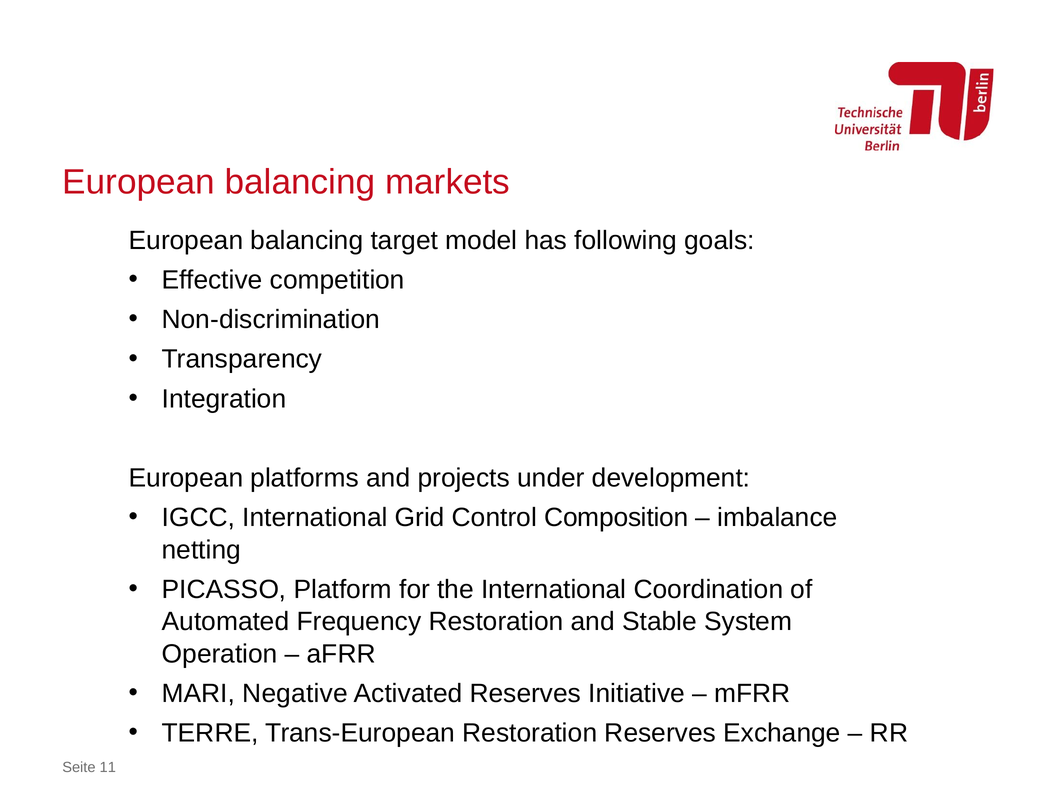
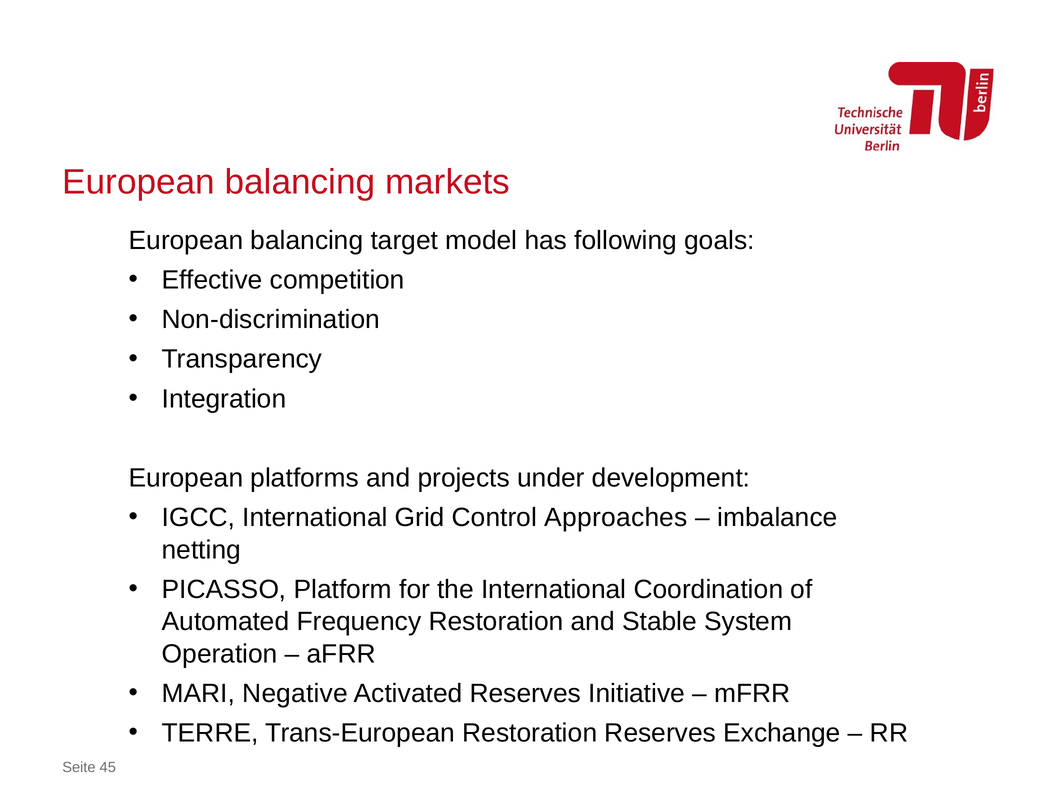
Composition: Composition -> Approaches
11: 11 -> 45
